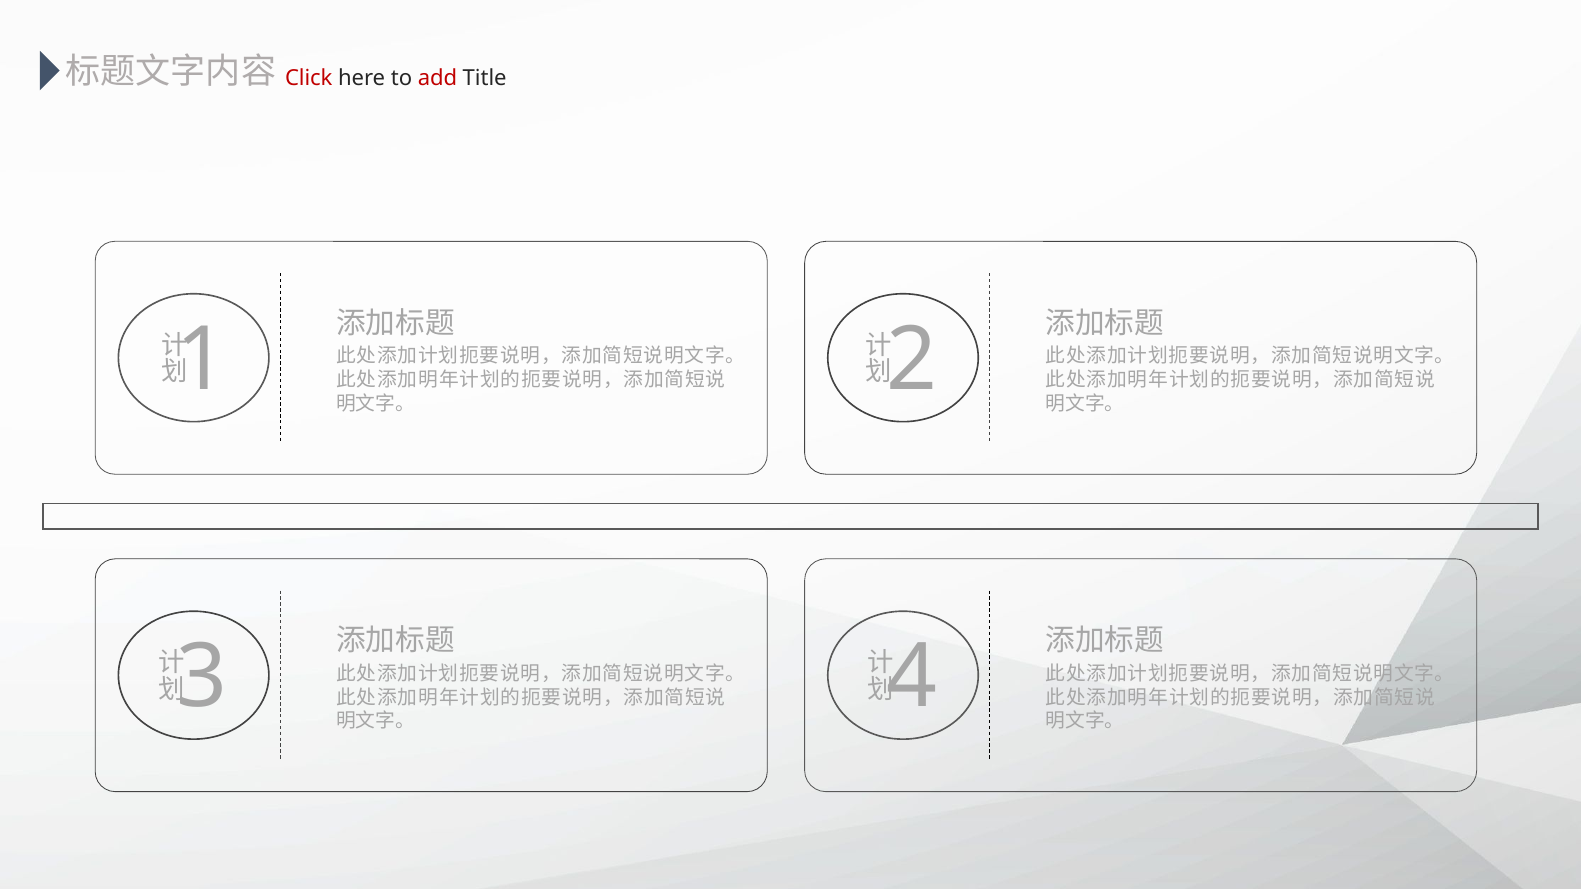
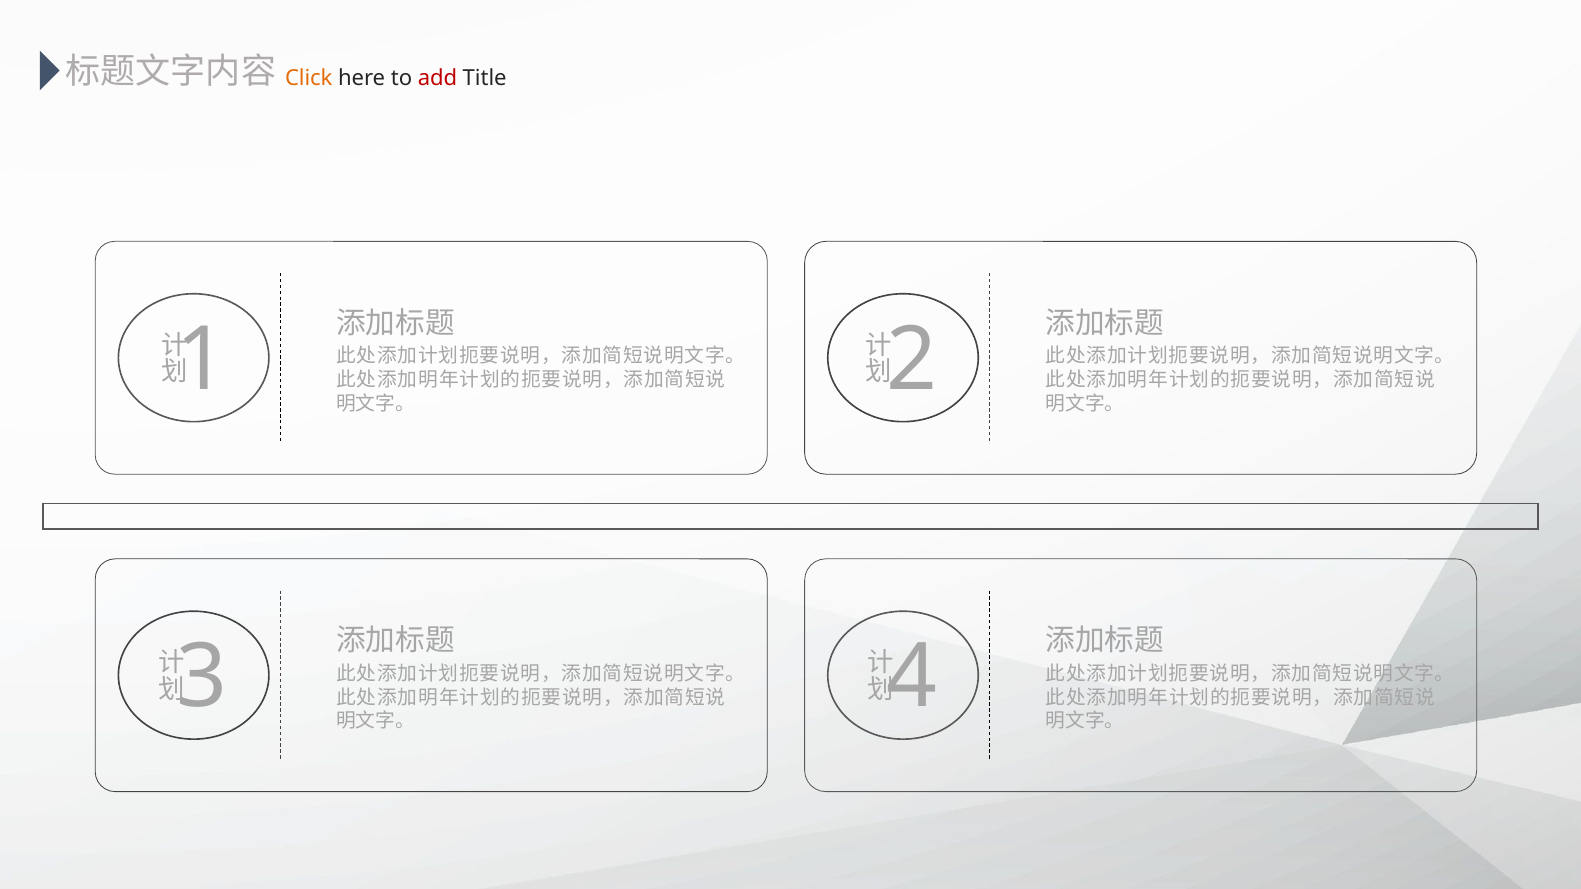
Click colour: red -> orange
